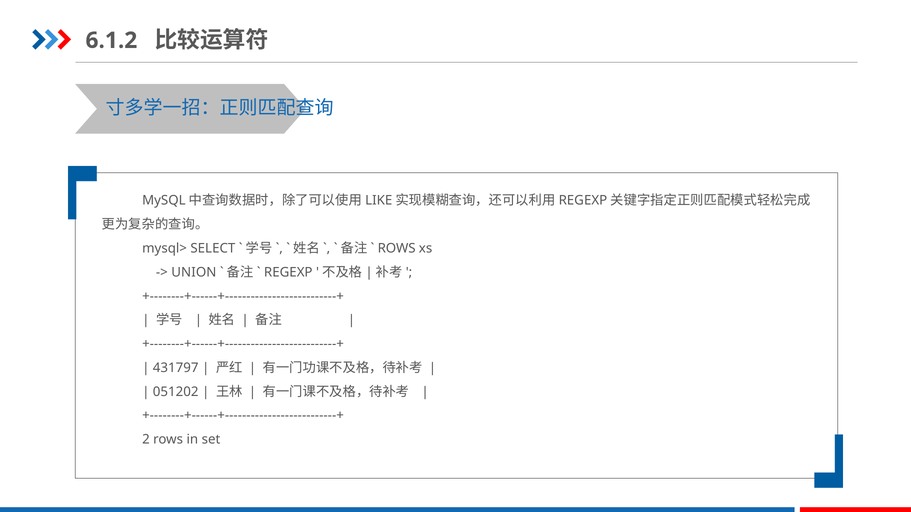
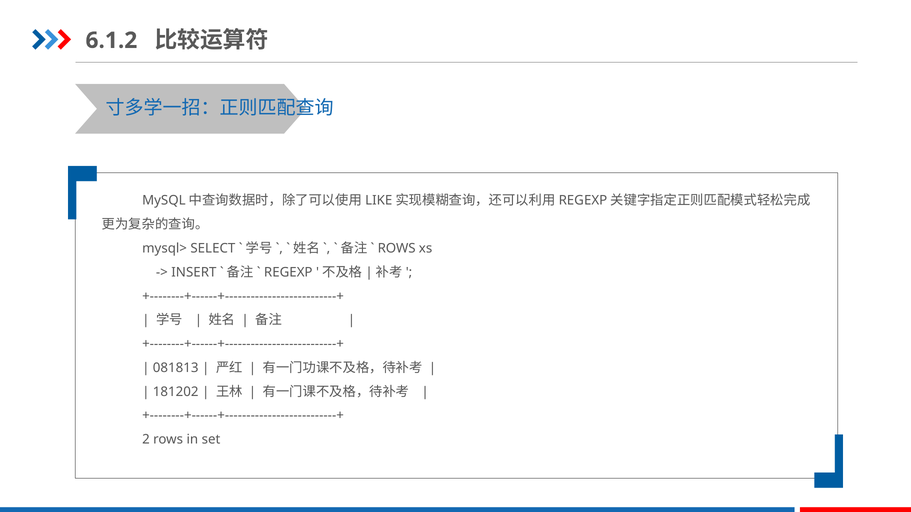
UNION: UNION -> INSERT
431797: 431797 -> 081813
051202: 051202 -> 181202
